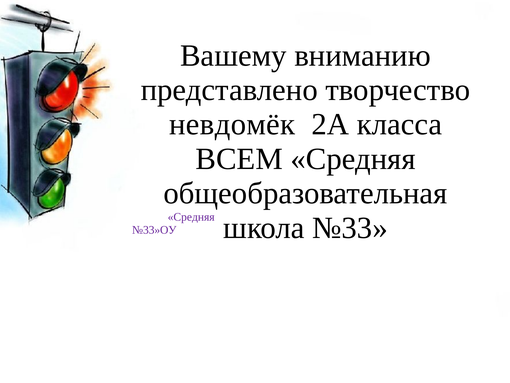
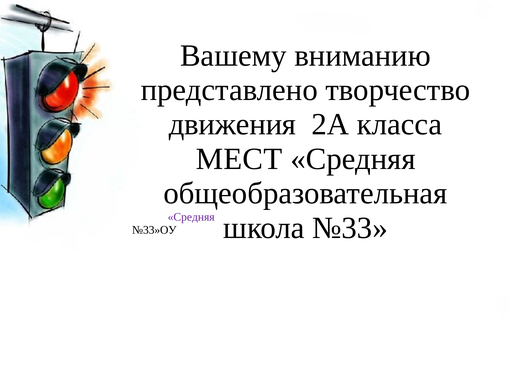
невдомёк at (232, 124): невдомёк -> движения
ВСЕМ: ВСЕМ -> МЕСТ
№33»ОУ colour: purple -> black
